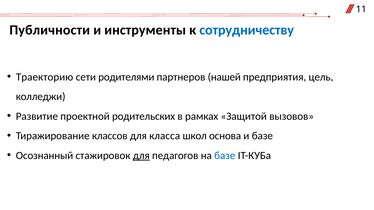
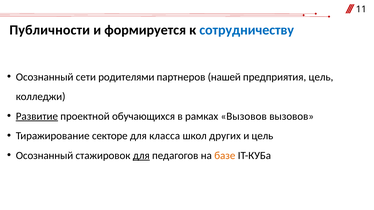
инструменты: инструменты -> формируется
Траекторию at (45, 77): Траекторию -> Осознанный
Развитие underline: none -> present
родительских: родительских -> обучающихся
рамках Защитой: Защитой -> Вызовов
классов: классов -> секторе
основа: основа -> других
и базе: базе -> цель
базе at (225, 156) colour: blue -> orange
